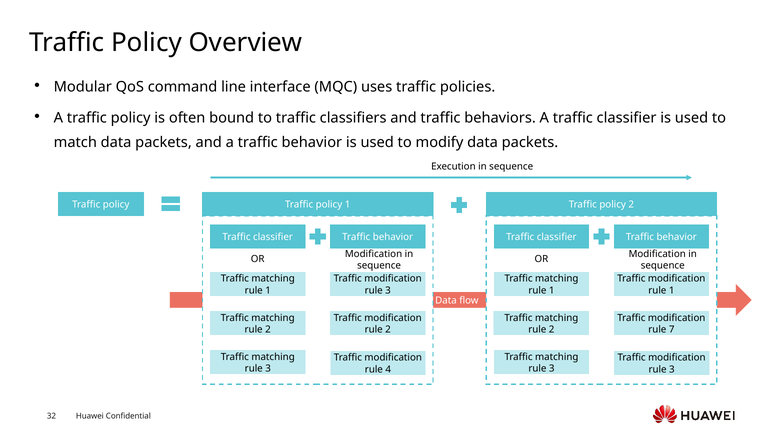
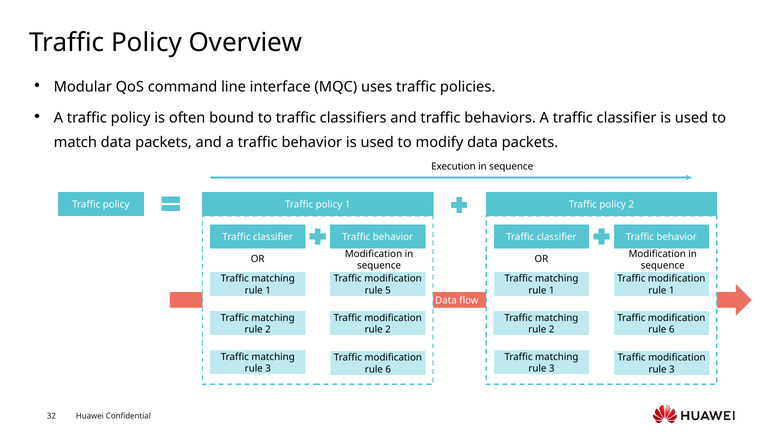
3 at (388, 290): 3 -> 5
7 at (672, 329): 7 -> 6
4 at (388, 369): 4 -> 6
